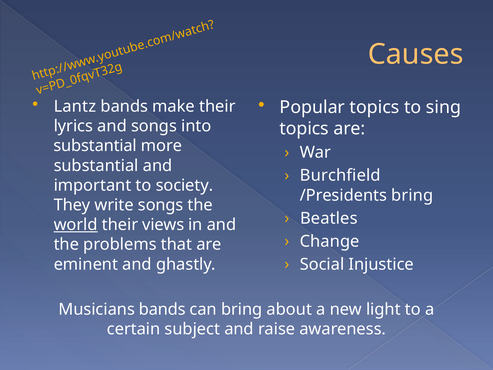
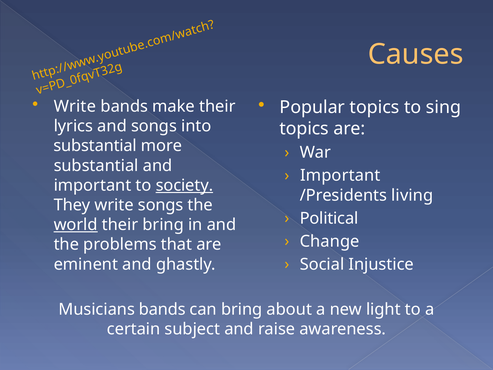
Lantz at (75, 106): Lantz -> Write
Burchfield at (340, 175): Burchfield -> Important
society underline: none -> present
/Presidents bring: bring -> living
Beatles: Beatles -> Political
their views: views -> bring
